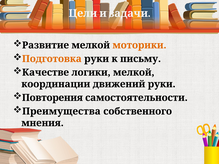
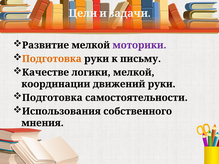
моторики colour: orange -> purple
Повторения at (52, 98): Повторения -> Подготовка
Преимущества: Преимущества -> Использования
